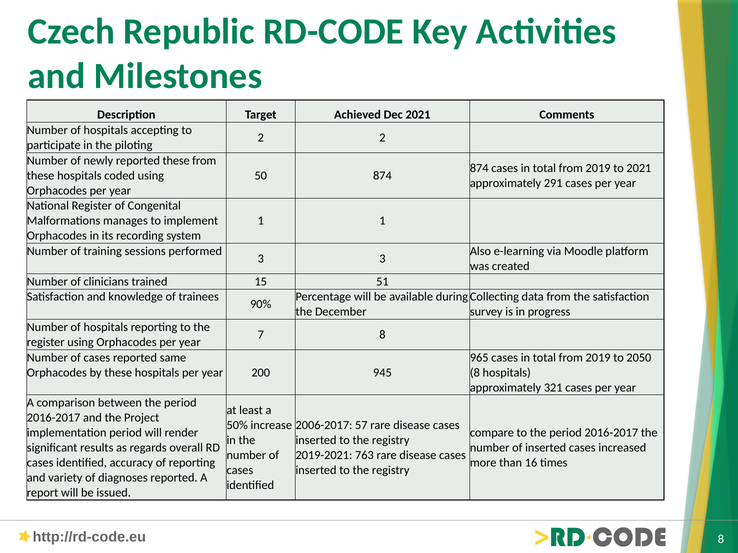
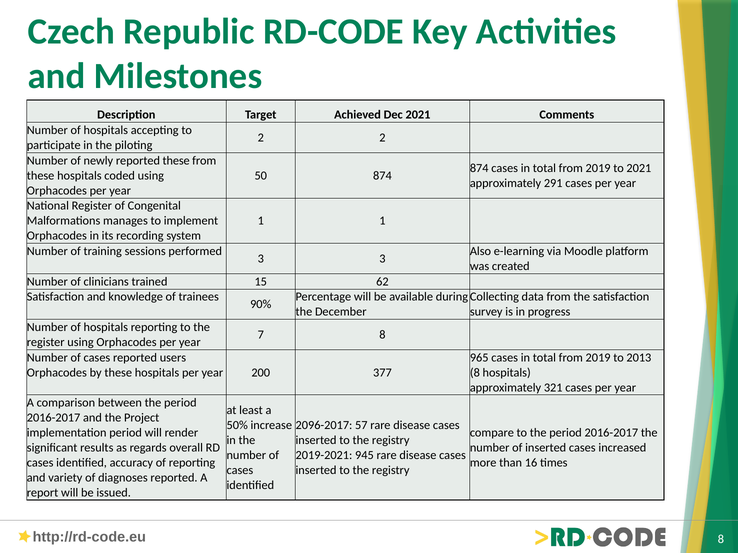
51: 51 -> 62
same: same -> users
2050: 2050 -> 2013
945: 945 -> 377
2006-2017: 2006-2017 -> 2096-2017
763: 763 -> 945
